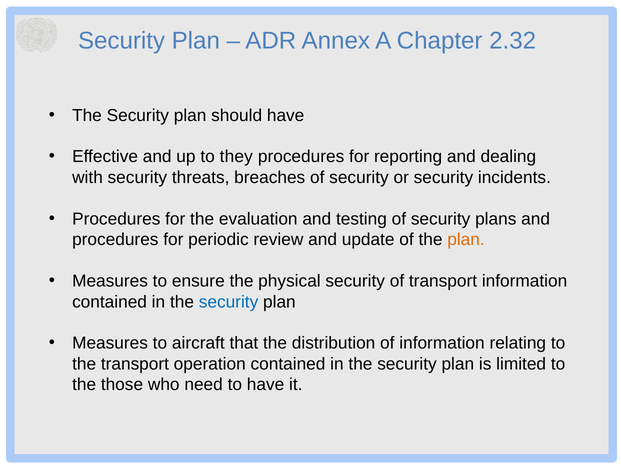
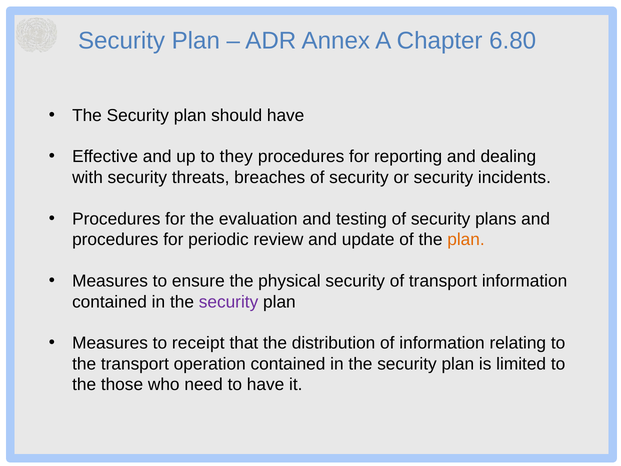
2.32: 2.32 -> 6.80
security at (229, 302) colour: blue -> purple
aircraft: aircraft -> receipt
